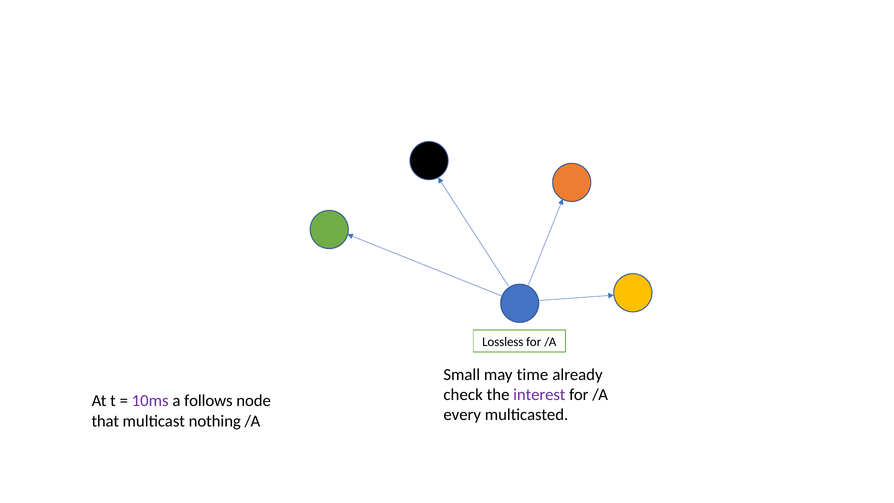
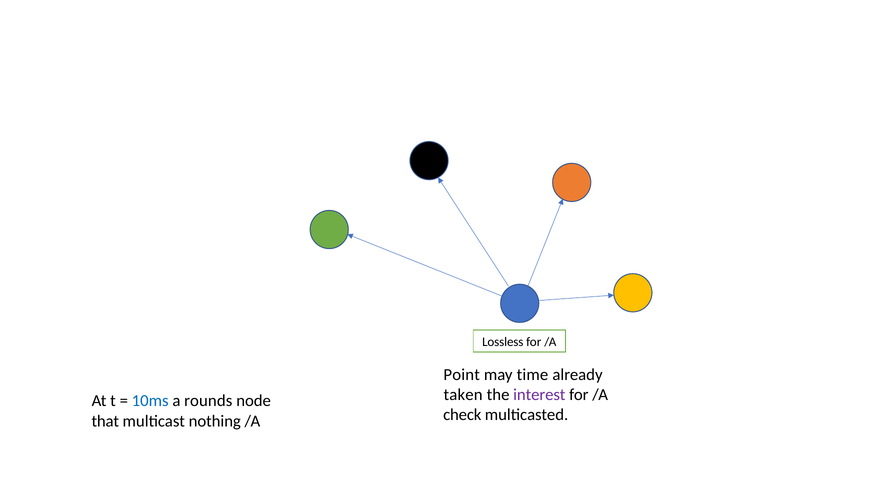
Small: Small -> Point
check: check -> taken
10ms colour: purple -> blue
follows: follows -> rounds
every: every -> check
